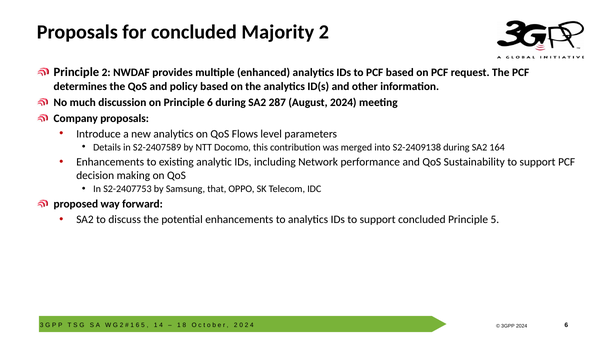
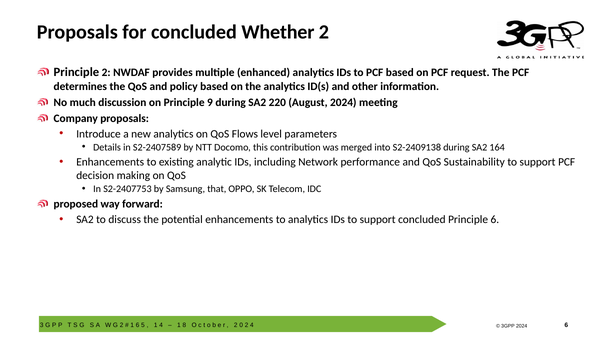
Majority: Majority -> Whether
Principle 6: 6 -> 9
287: 287 -> 220
Principle 5: 5 -> 6
